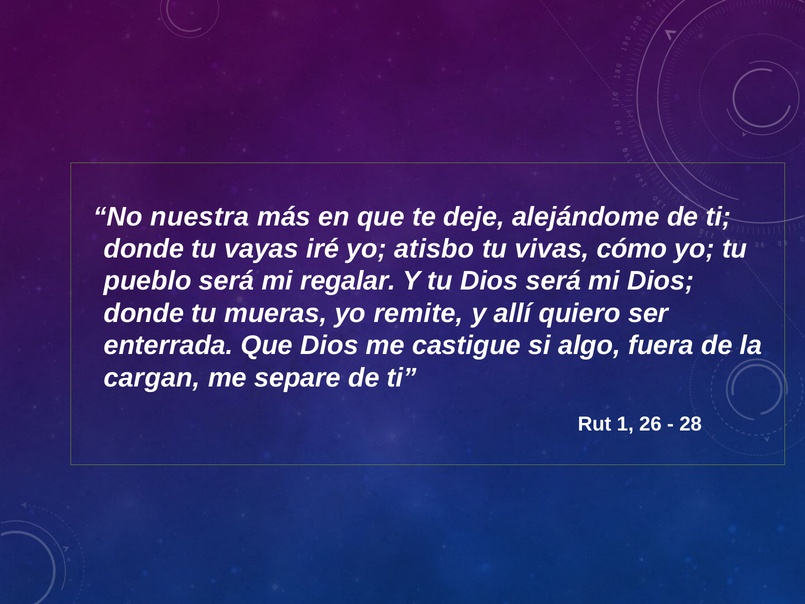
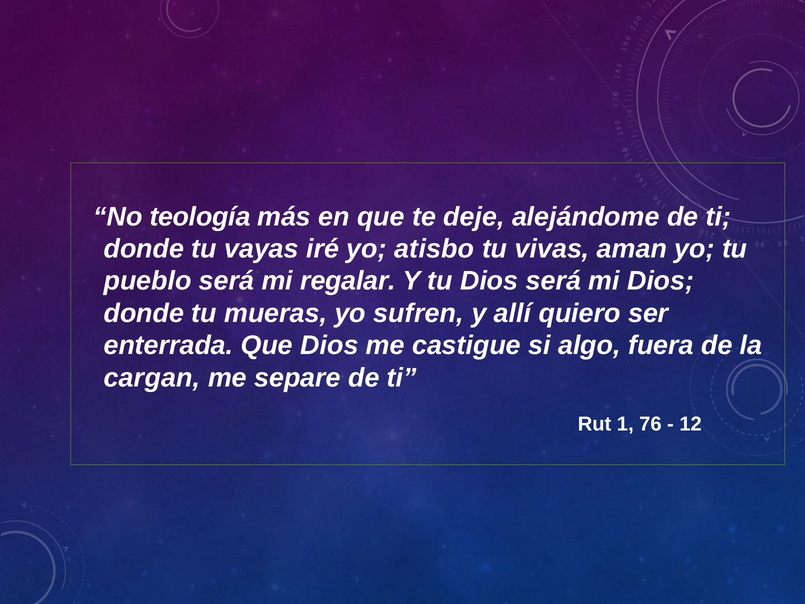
nuestra: nuestra -> teología
cómo: cómo -> aman
remite: remite -> sufren
26: 26 -> 76
28: 28 -> 12
